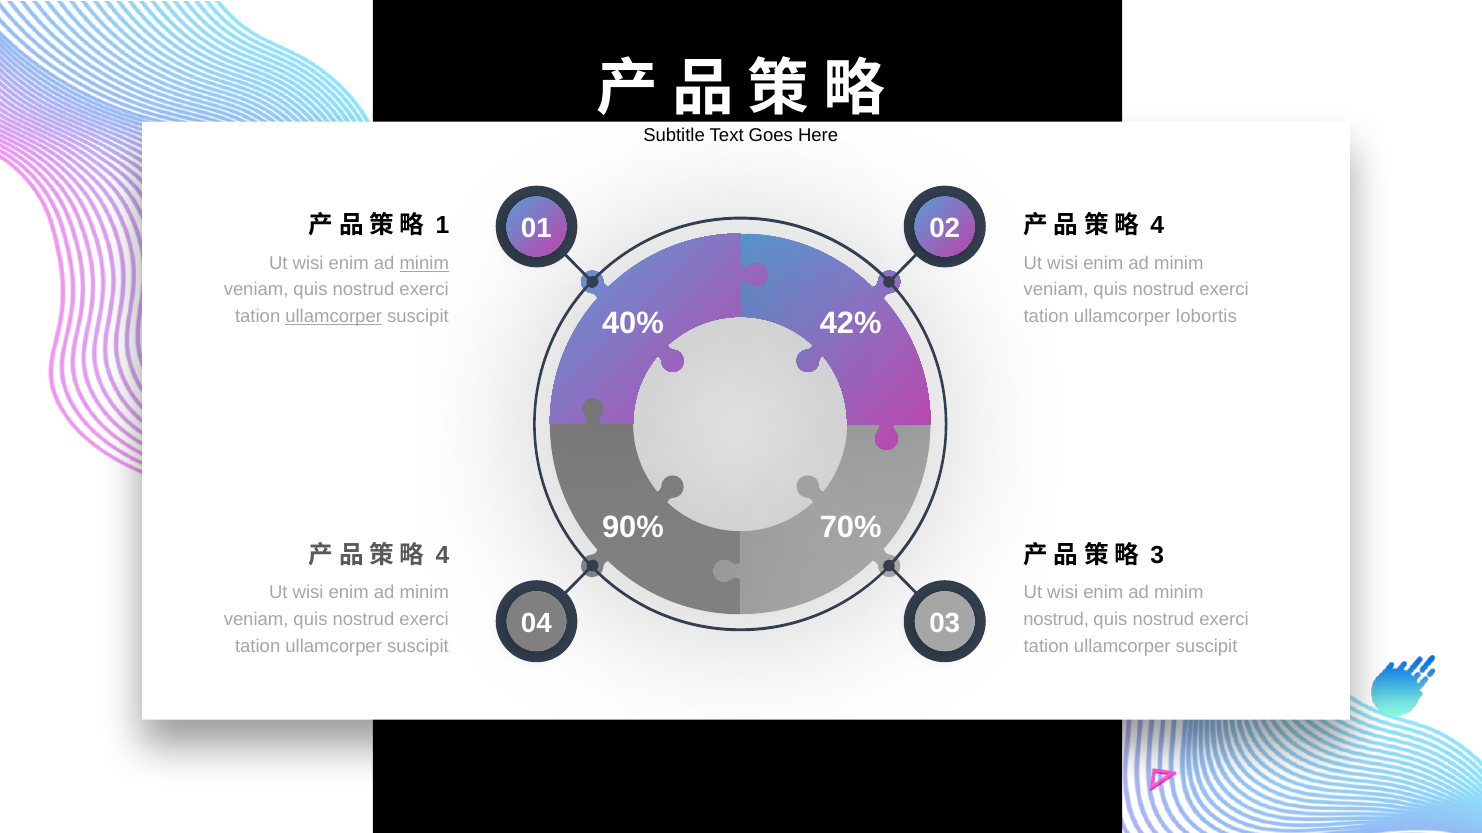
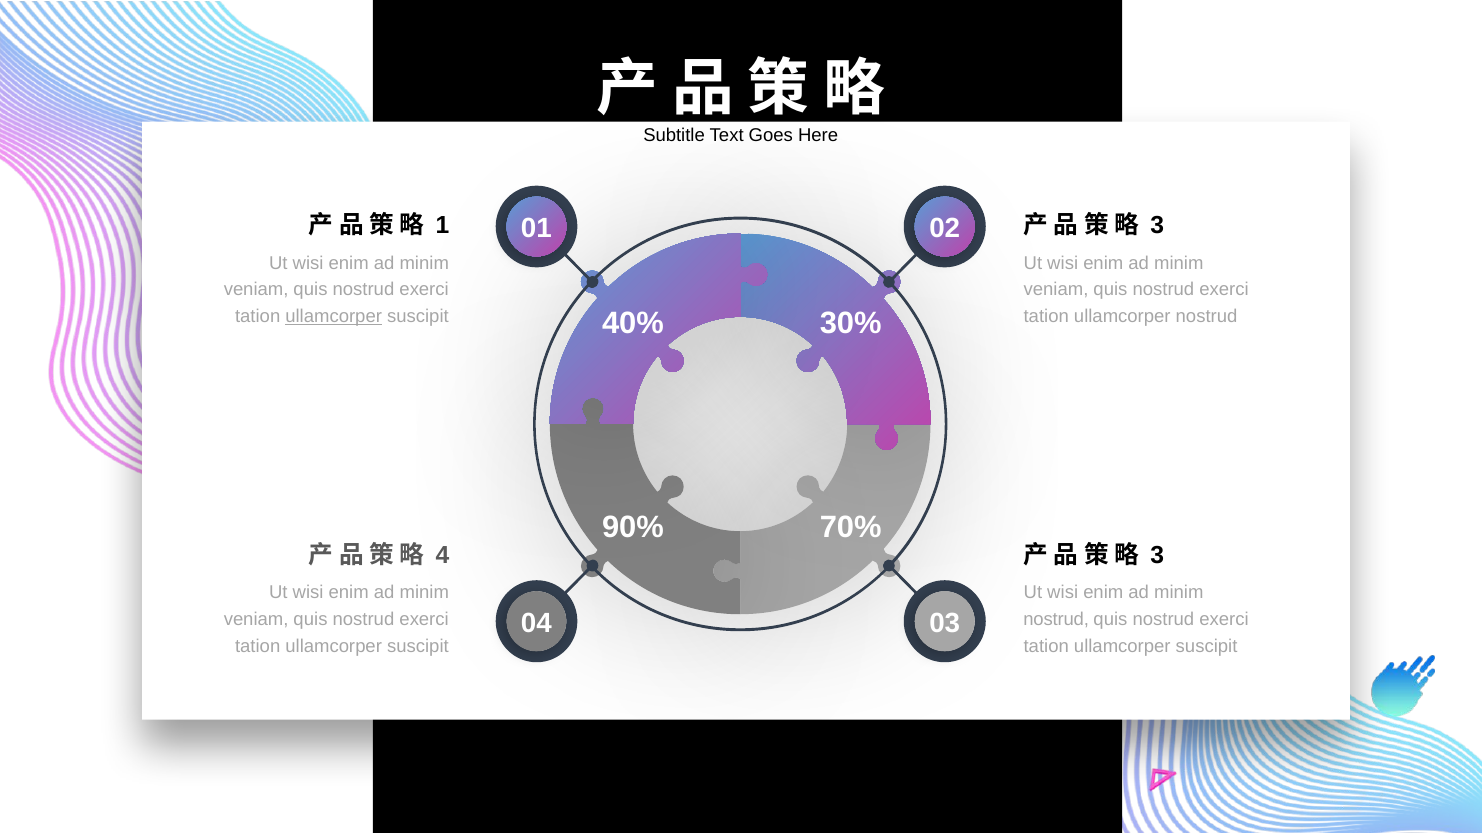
4 at (1157, 226): 4 -> 3
minim at (424, 263) underline: present -> none
ullamcorper lobortis: lobortis -> nostrud
42%: 42% -> 30%
